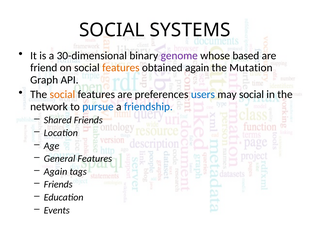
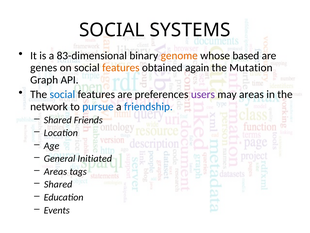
30-dimensional: 30-dimensional -> 83-dimensional
genome colour: purple -> orange
friend: friend -> genes
social at (62, 94) colour: orange -> blue
users colour: blue -> purple
may social: social -> areas
General Features: Features -> Initiated
Again at (56, 171): Again -> Areas
Friends at (58, 184): Friends -> Shared
